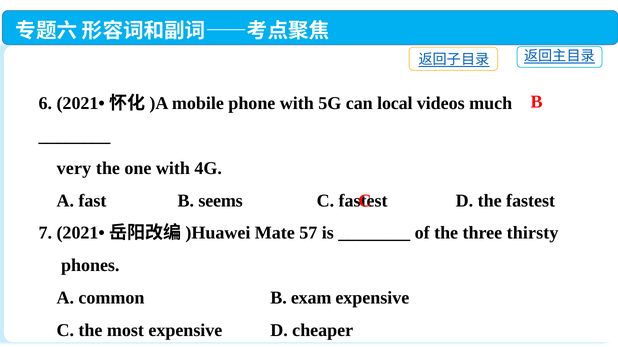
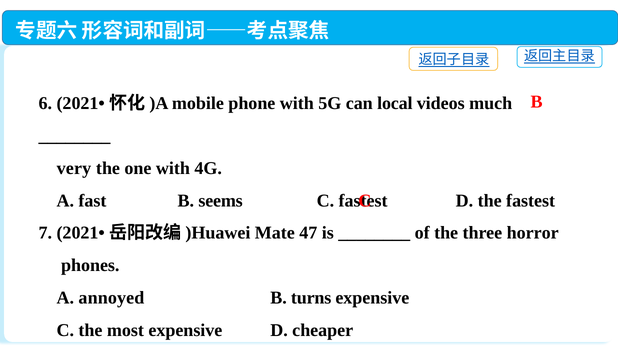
57: 57 -> 47
thirsty: thirsty -> horror
common: common -> annoyed
exam: exam -> turns
